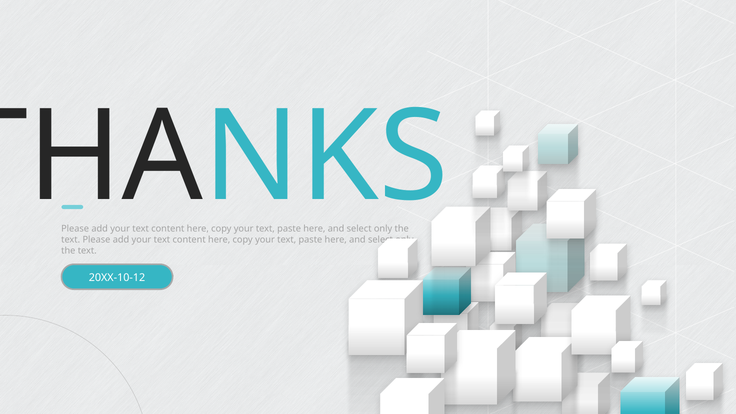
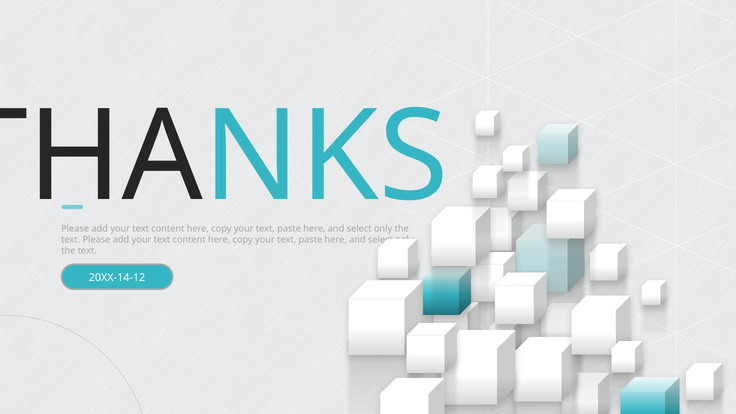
20XX-10-12: 20XX-10-12 -> 20XX-14-12
